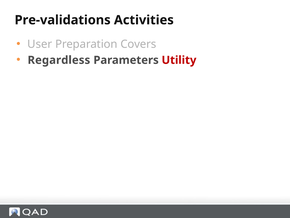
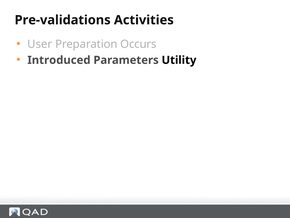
Covers: Covers -> Occurs
Regardless: Regardless -> Introduced
Utility colour: red -> black
